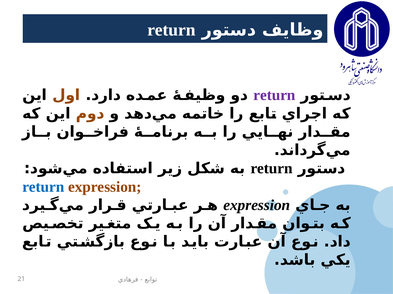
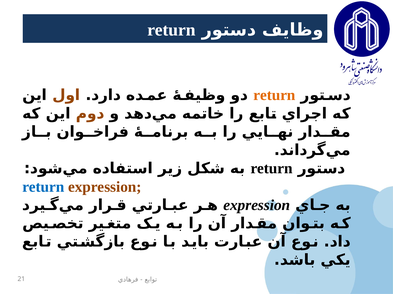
return at (274, 95) colour: purple -> orange
